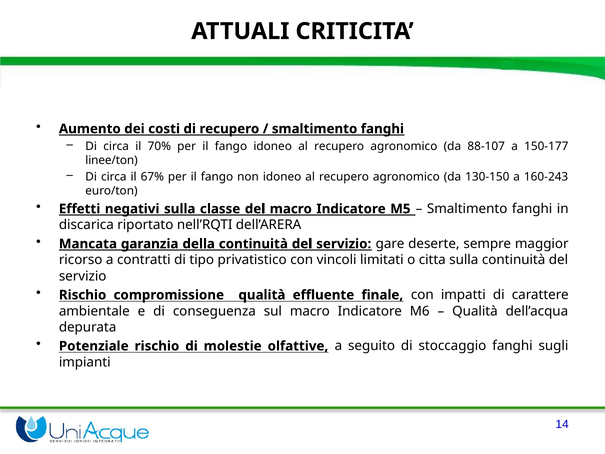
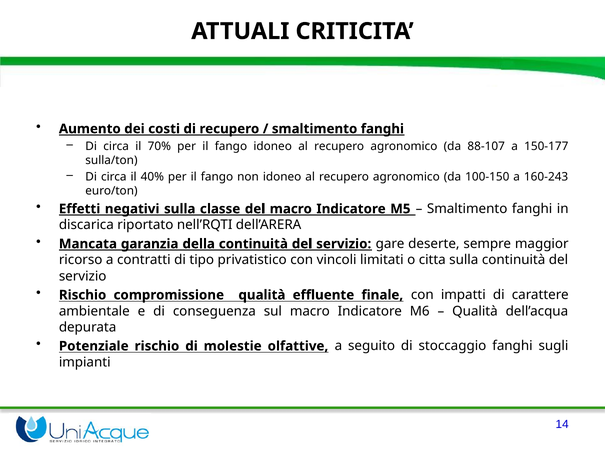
linee/ton: linee/ton -> sulla/ton
67%: 67% -> 40%
130-150: 130-150 -> 100-150
